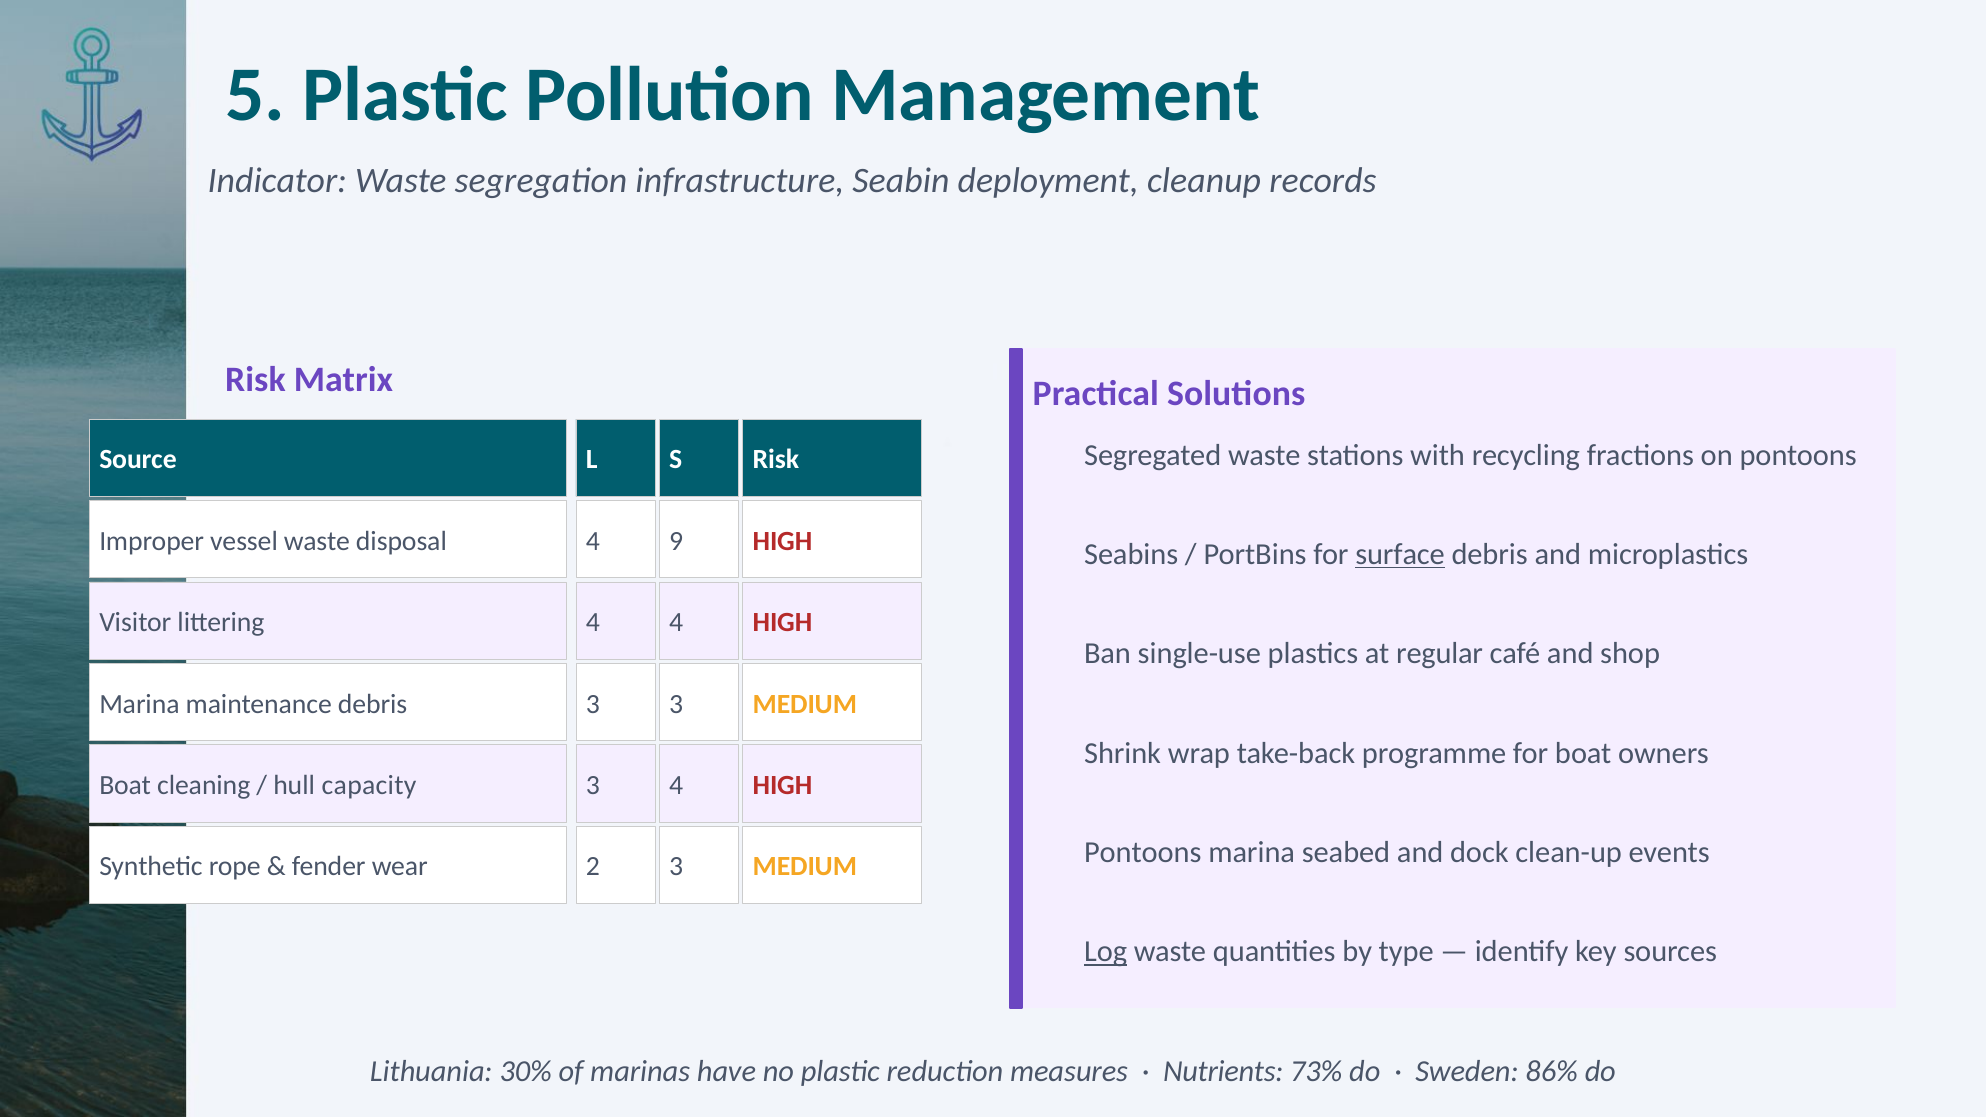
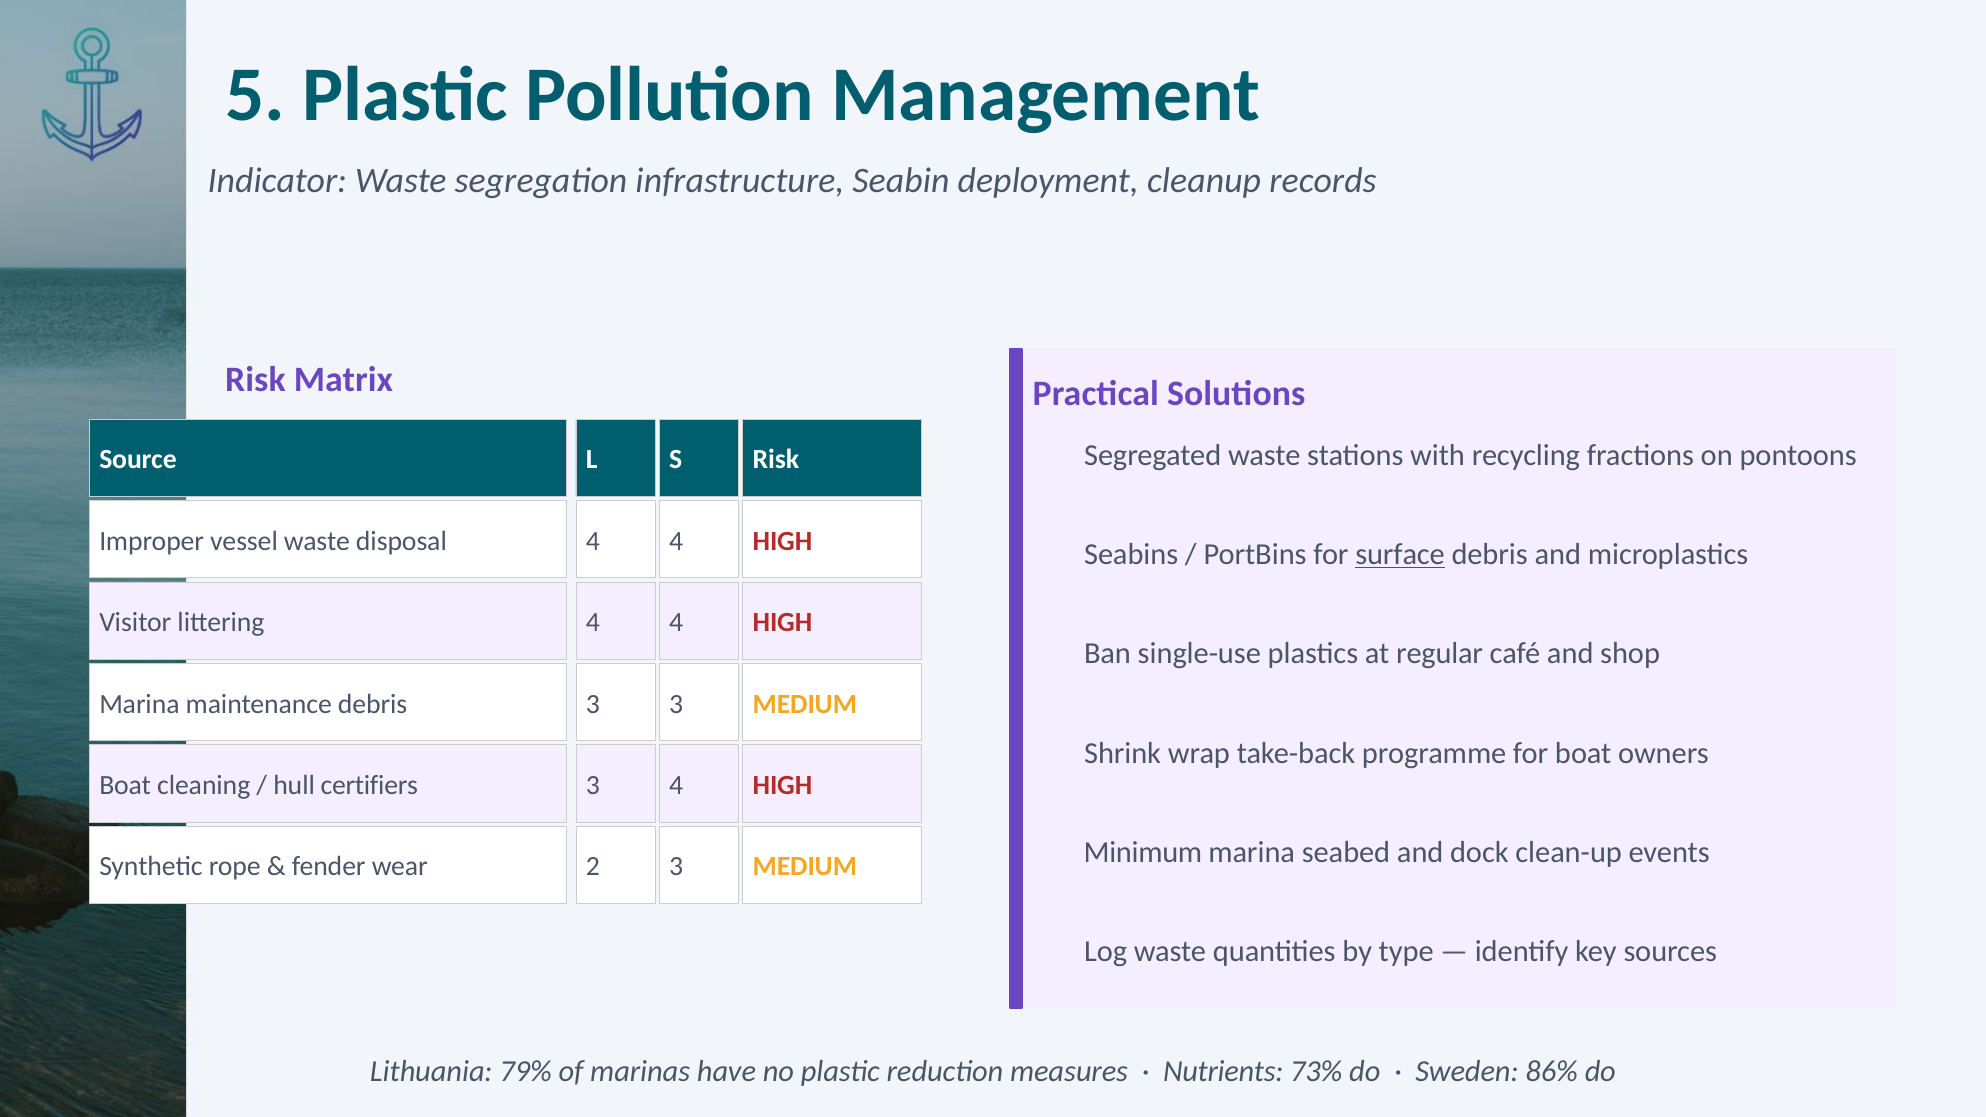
disposal 4 9: 9 -> 4
capacity: capacity -> certifiers
Pontoons at (1143, 852): Pontoons -> Minimum
Log underline: present -> none
30%: 30% -> 79%
